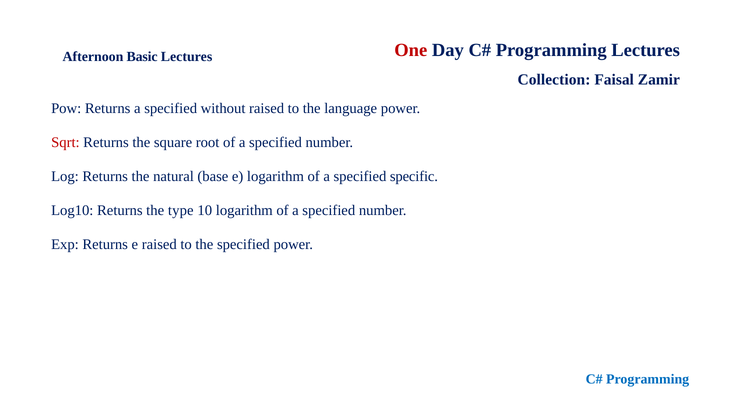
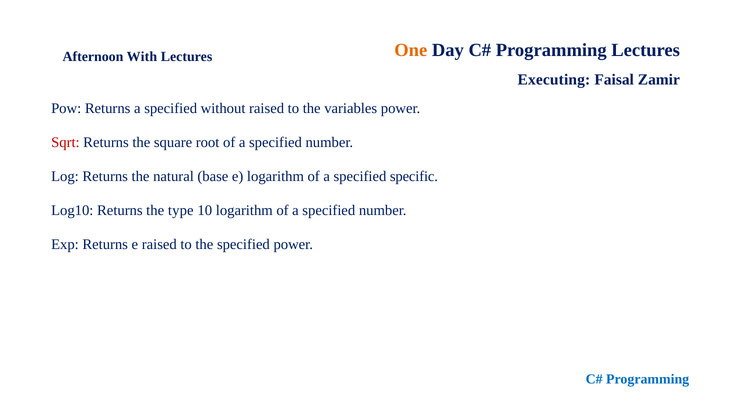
One colour: red -> orange
Basic: Basic -> With
Collection: Collection -> Executing
language: language -> variables
